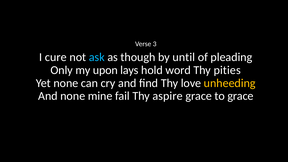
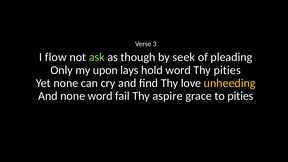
cure: cure -> flow
ask colour: light blue -> light green
until: until -> seek
none mine: mine -> word
to grace: grace -> pities
